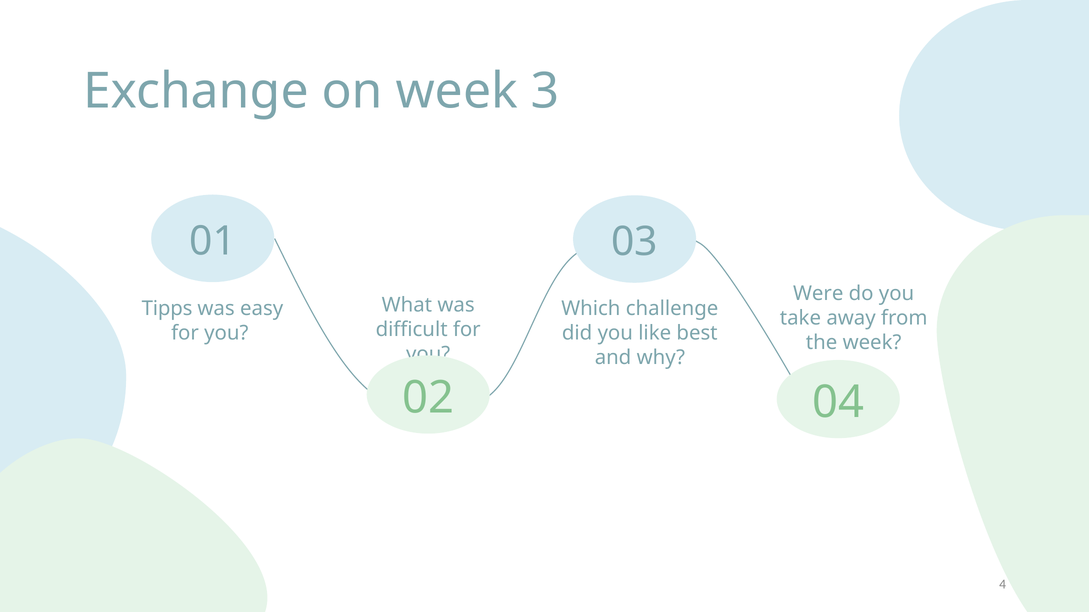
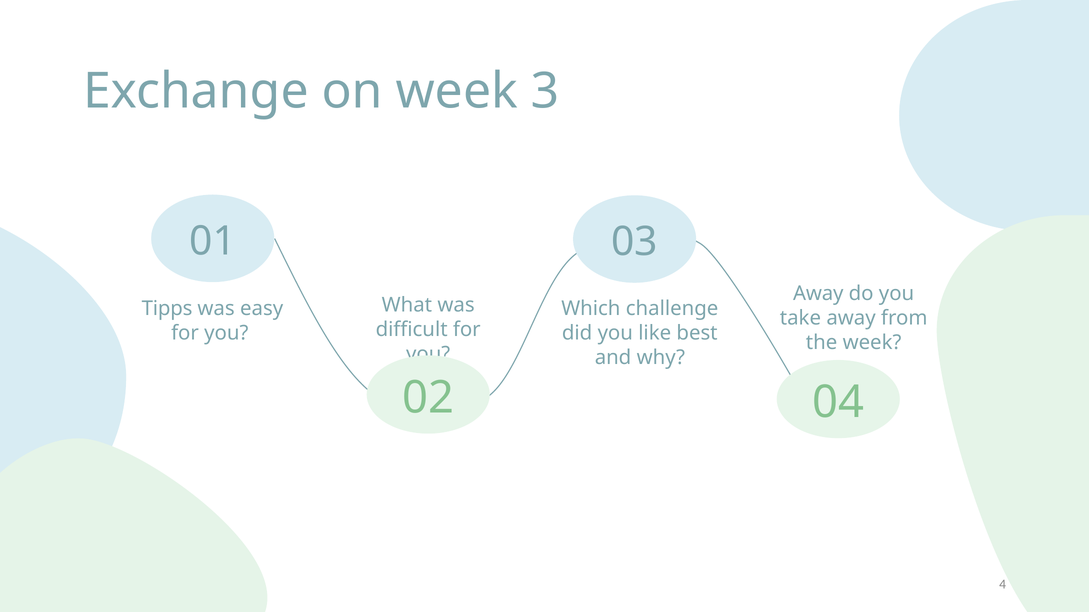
Were at (818, 294): Were -> Away
